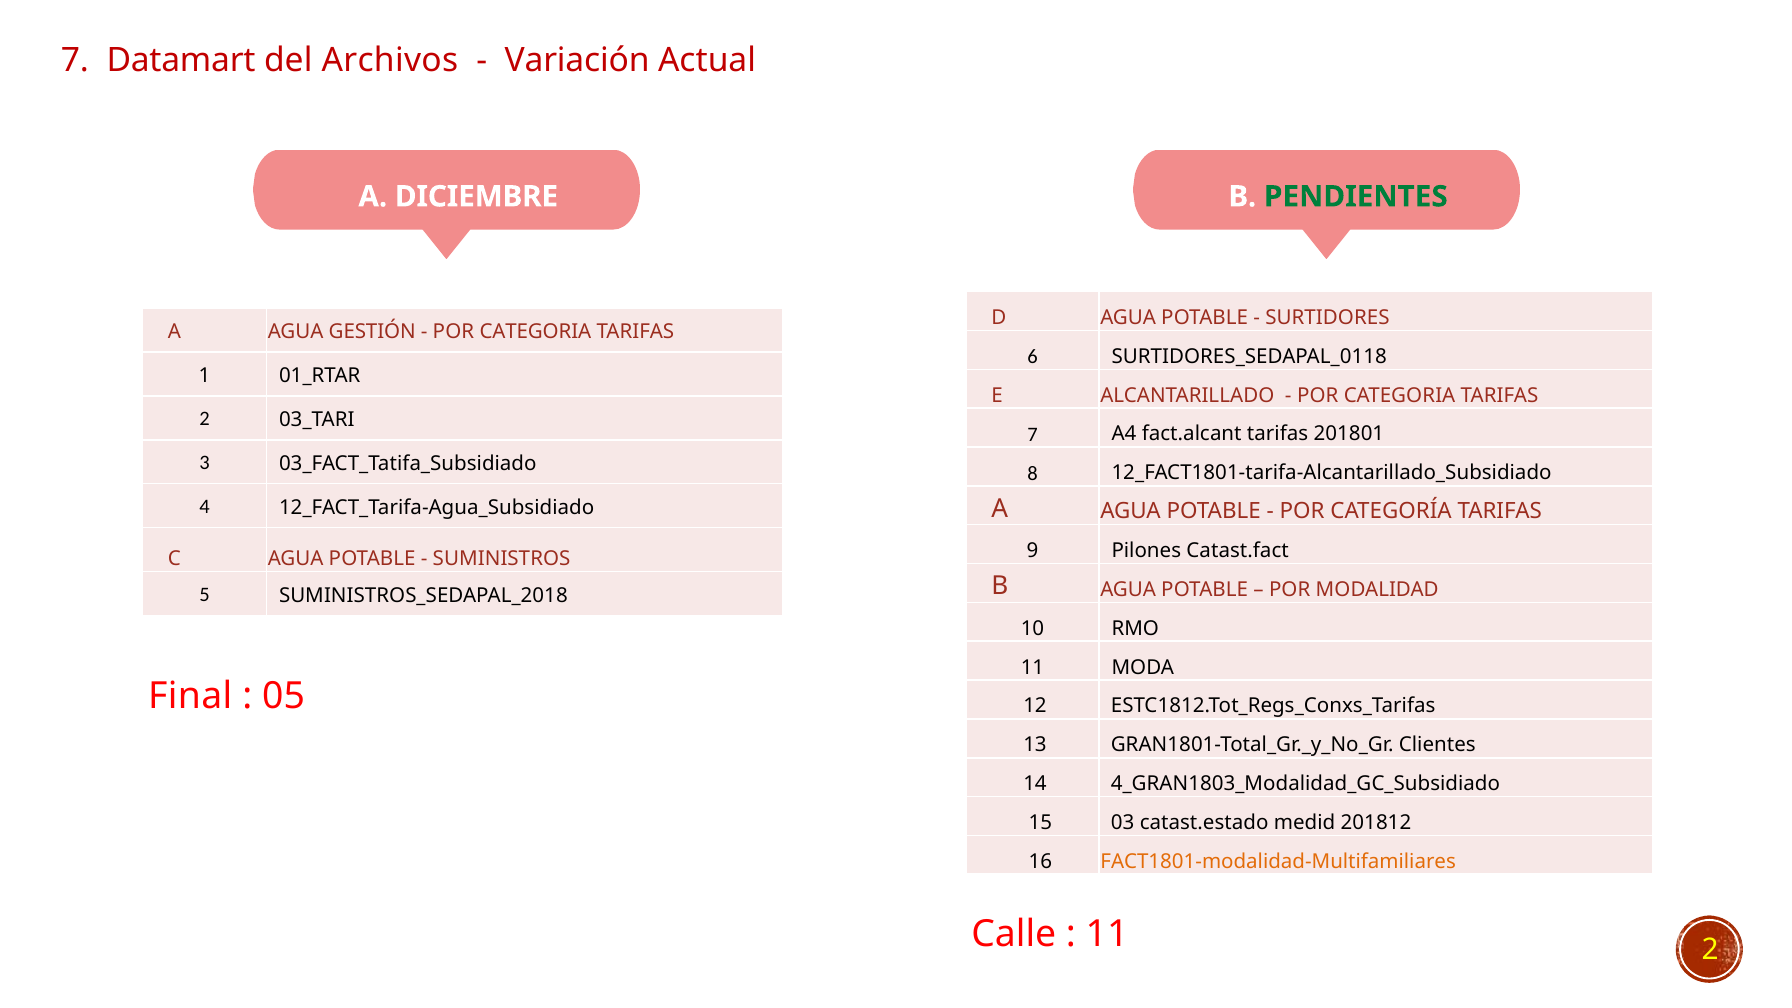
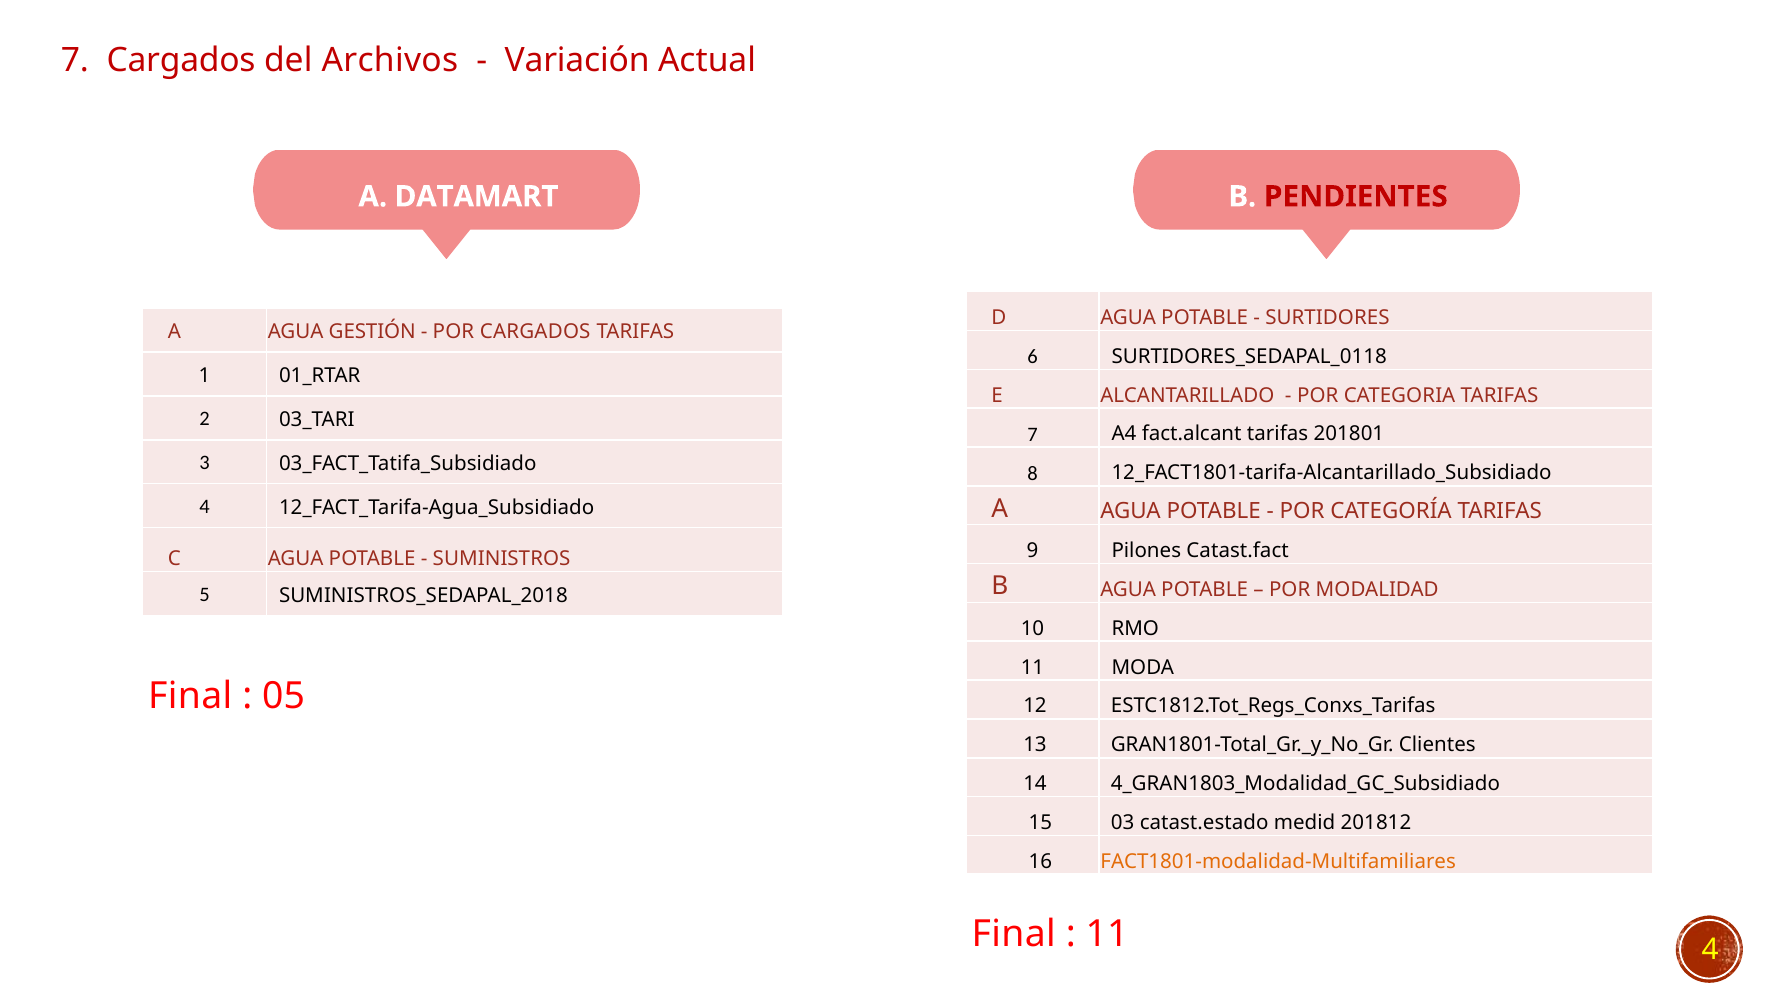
7 Datamart: Datamart -> Cargados
DICIEMBRE: DICIEMBRE -> DATAMART
PENDIENTES colour: green -> red
CATEGORIA at (535, 332): CATEGORIA -> CARGADOS
Calle at (1014, 934): Calle -> Final
11 2: 2 -> 4
